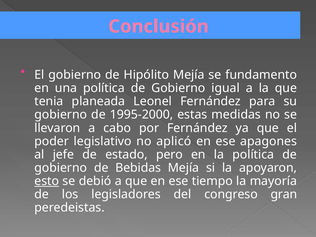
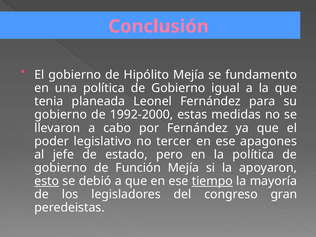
1995-2000: 1995-2000 -> 1992-2000
aplicó: aplicó -> tercer
Bebidas: Bebidas -> Función
tiempo underline: none -> present
